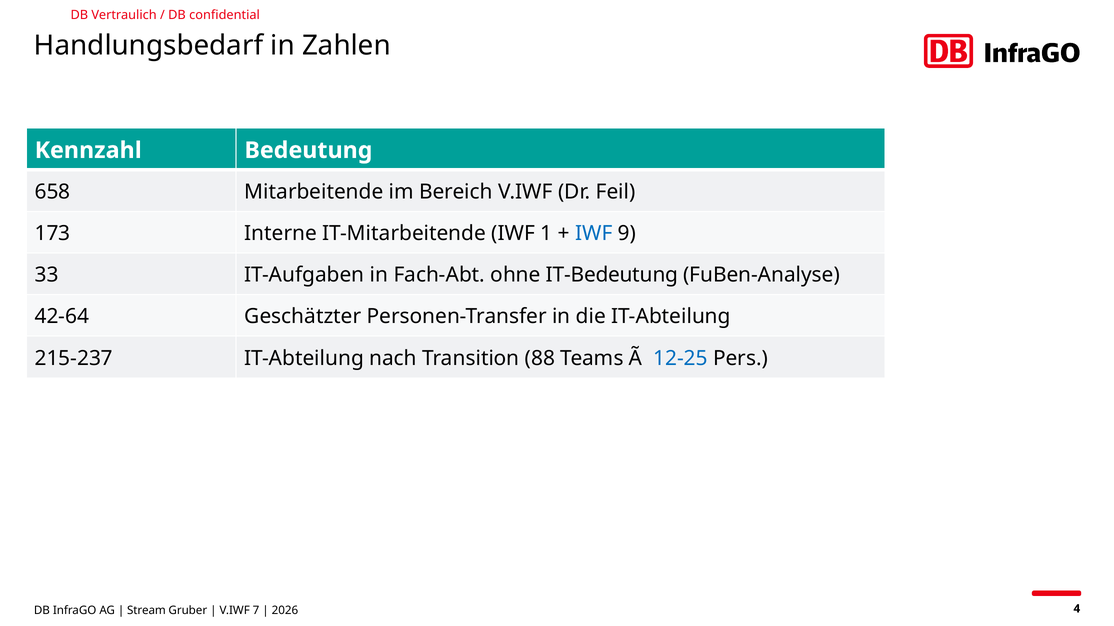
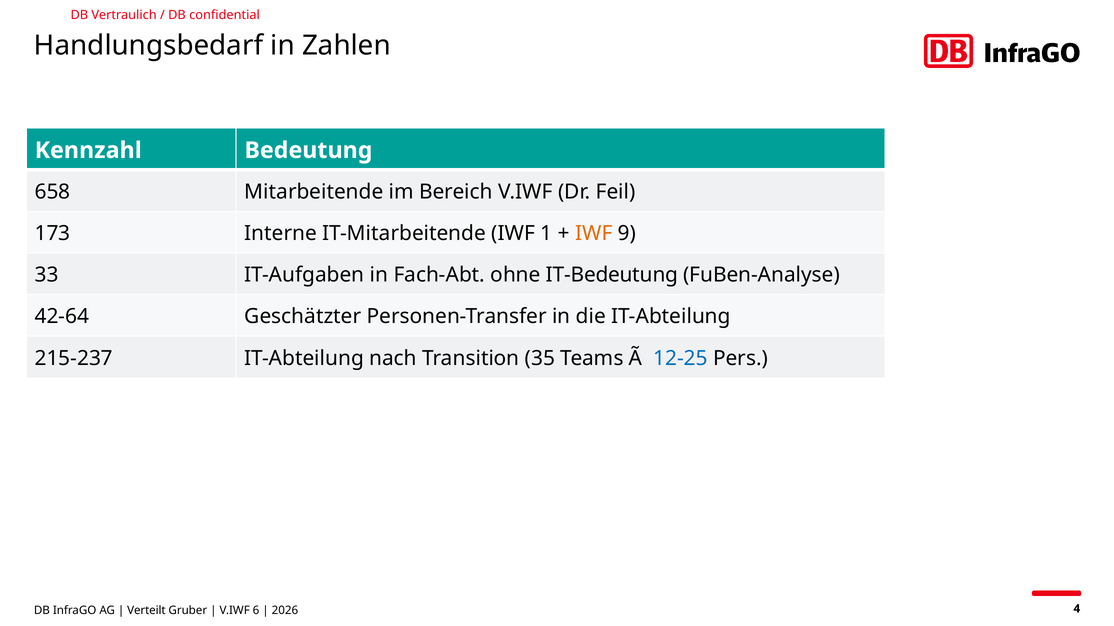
IWF at (594, 234) colour: blue -> orange
88: 88 -> 35
Stream: Stream -> Verteilt
7: 7 -> 6
